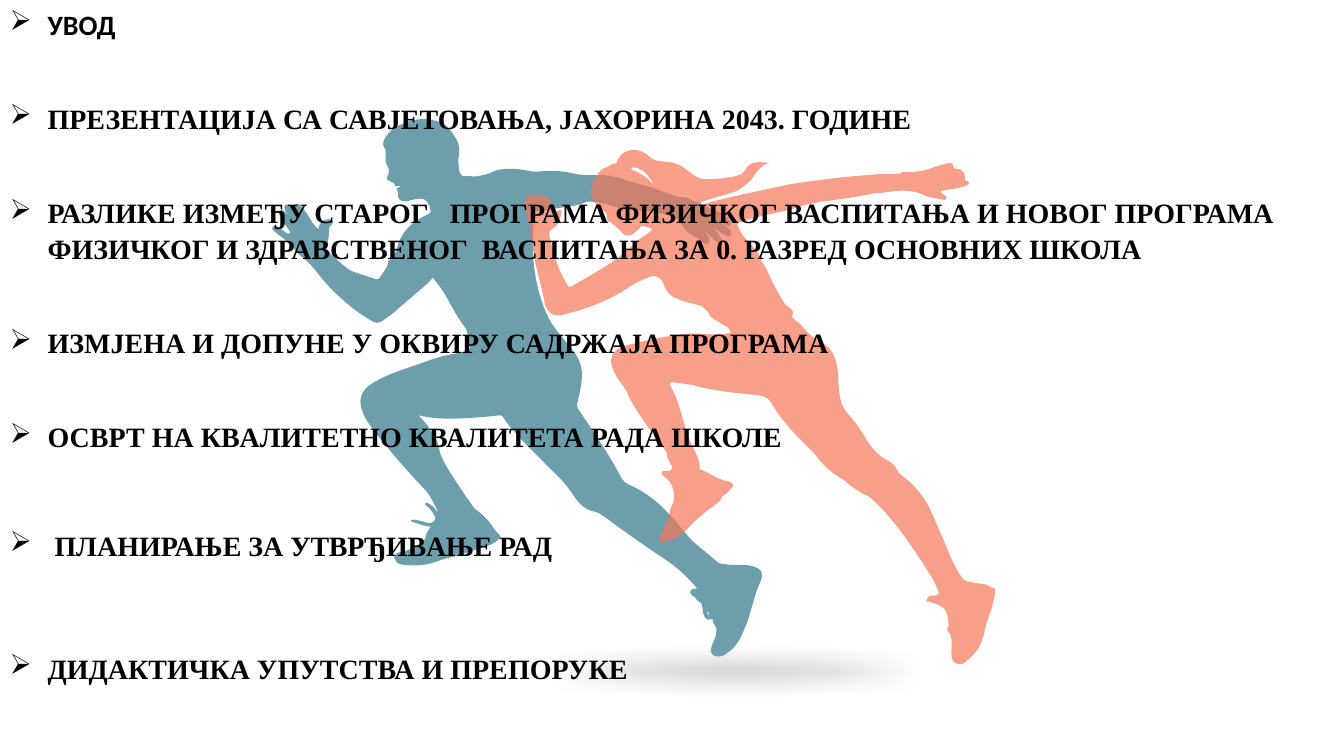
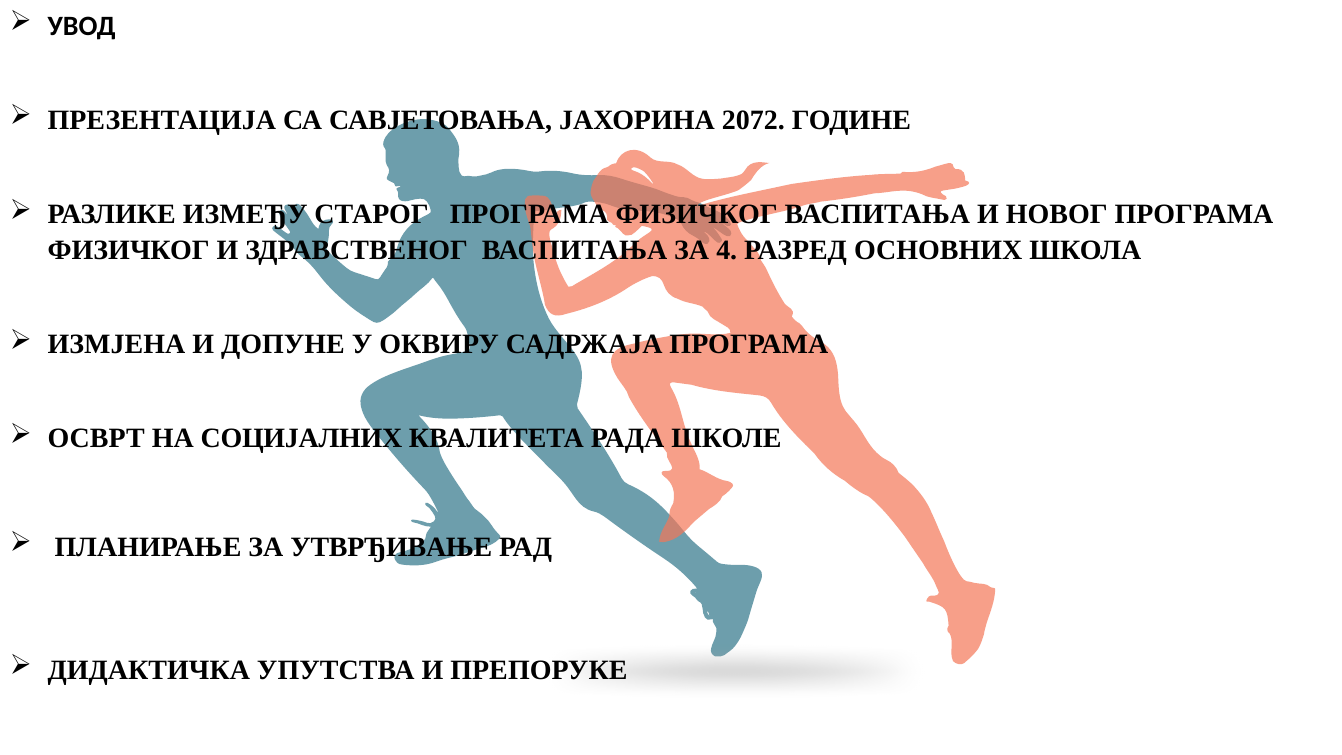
2043: 2043 -> 2072
0: 0 -> 4
КВАЛИТЕТНО: КВАЛИТЕТНО -> СОЦИЈАЛНИХ
